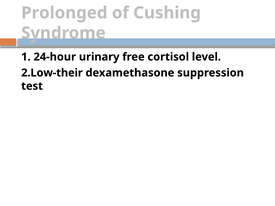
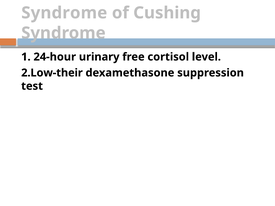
Prolonged at (64, 13): Prolonged -> Syndrome
